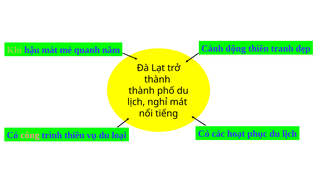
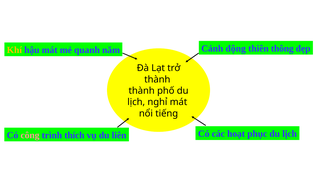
tranh: tranh -> thông
Khí colour: light green -> yellow
trình thiên: thiên -> thích
loại: loại -> liên
